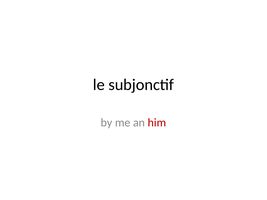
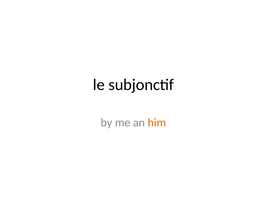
him colour: red -> orange
